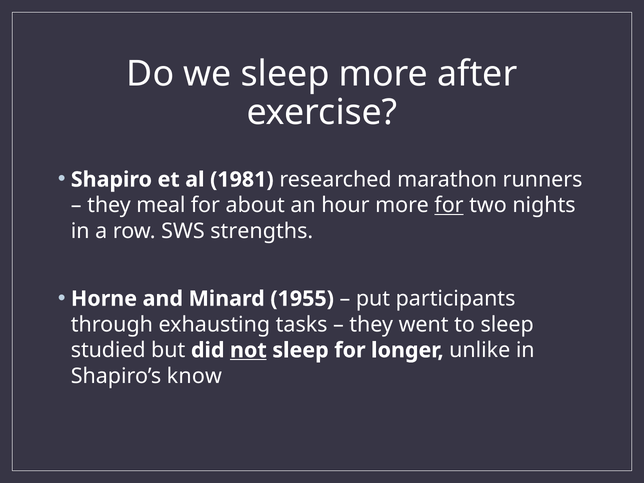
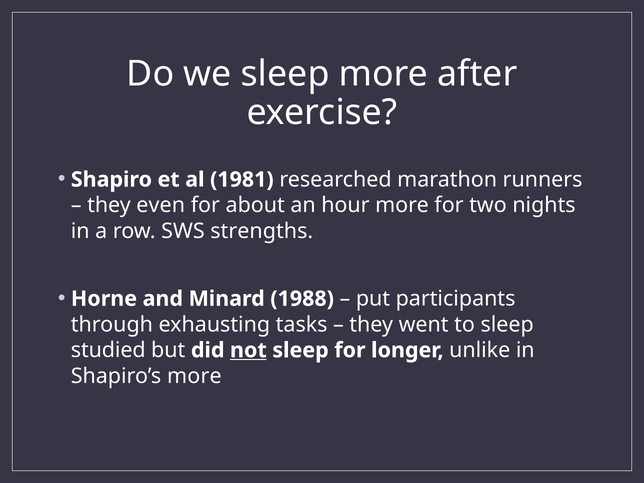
meal: meal -> even
for at (449, 205) underline: present -> none
1955: 1955 -> 1988
Shapiro’s know: know -> more
